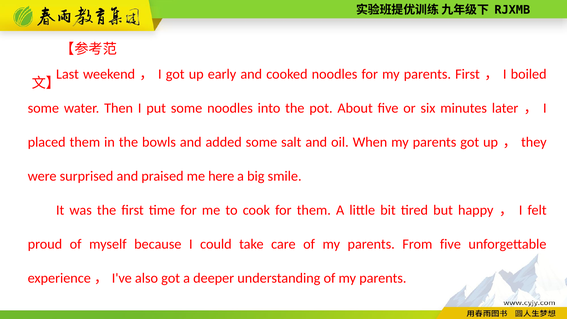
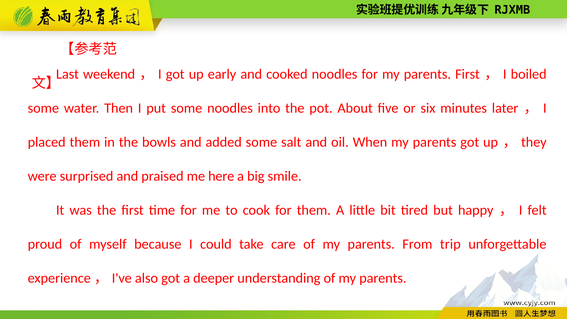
From five: five -> trip
